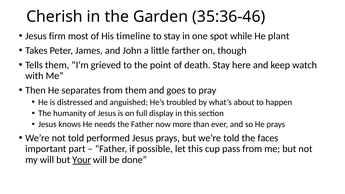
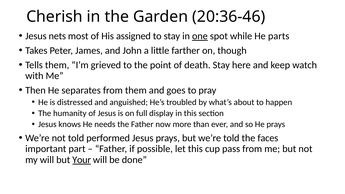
35:36-46: 35:36-46 -> 20:36-46
firm: firm -> nets
timeline: timeline -> assigned
one underline: none -> present
plant: plant -> parts
